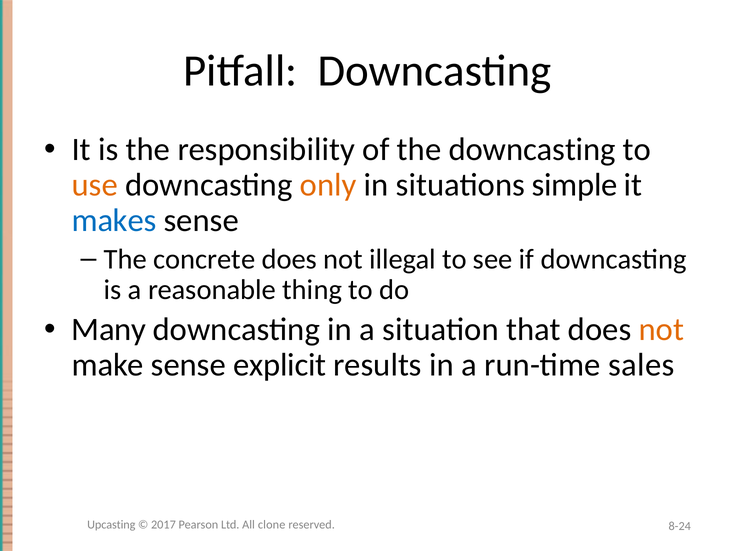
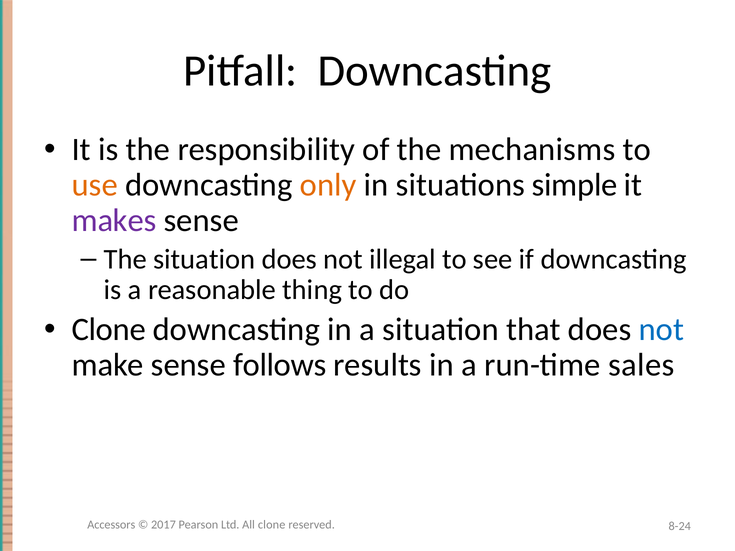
the downcasting: downcasting -> mechanisms
makes colour: blue -> purple
The concrete: concrete -> situation
Many at (109, 330): Many -> Clone
not at (661, 330) colour: orange -> blue
explicit: explicit -> follows
Upcasting: Upcasting -> Accessors
